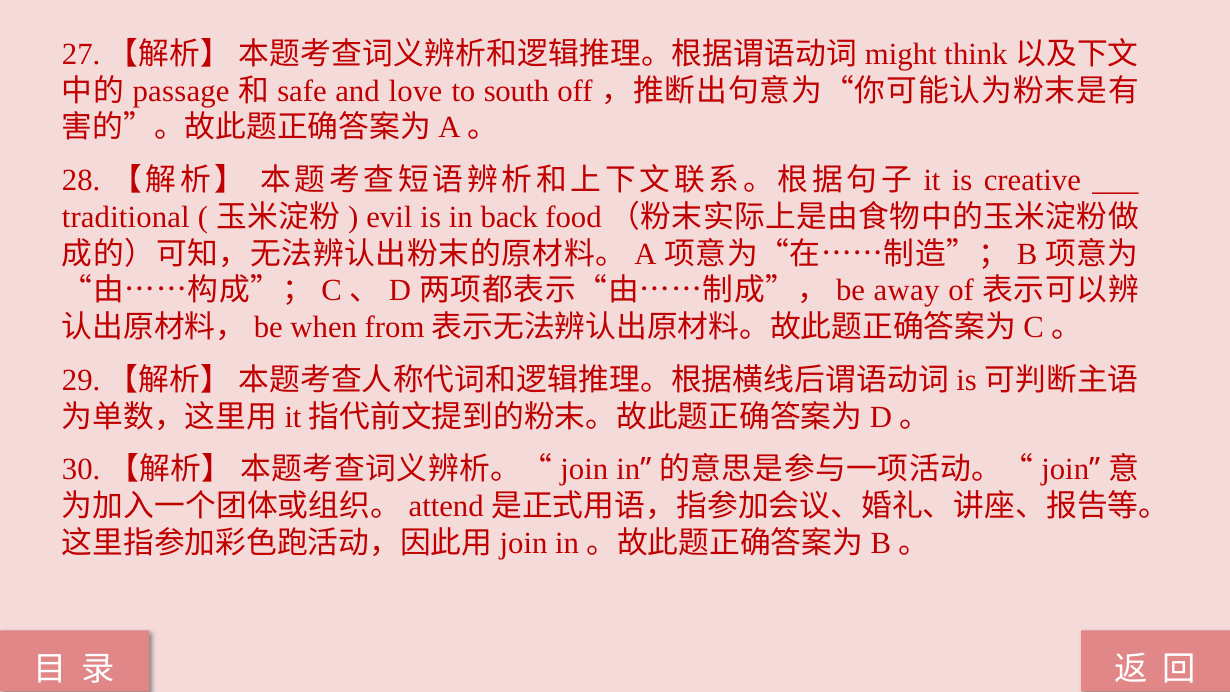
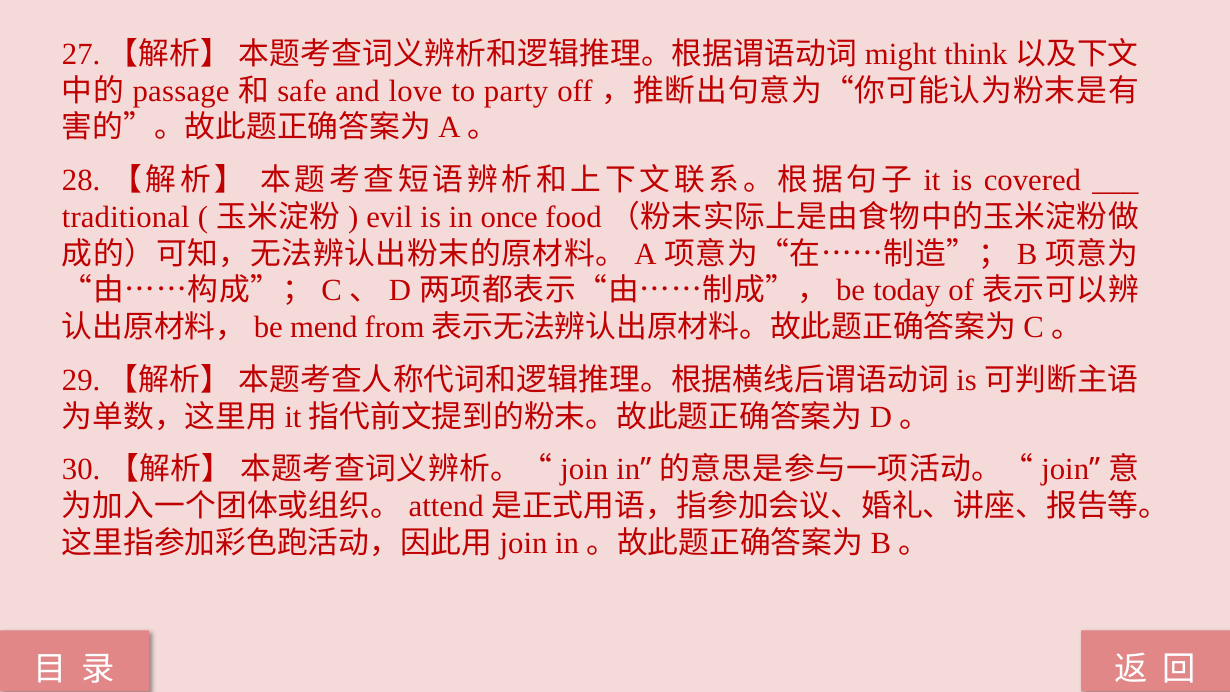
south: south -> party
creative: creative -> covered
back: back -> once
away: away -> today
when: when -> mend
